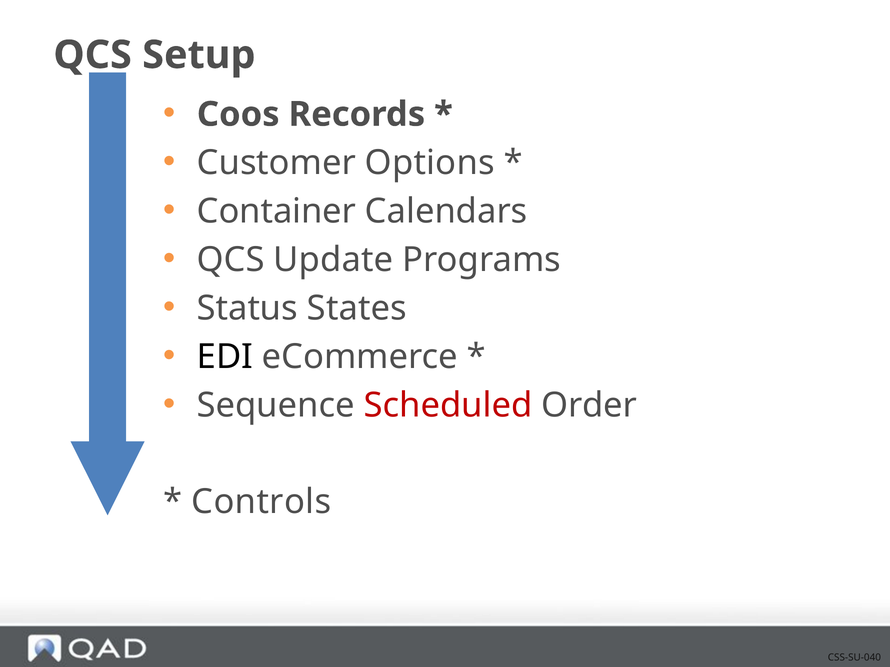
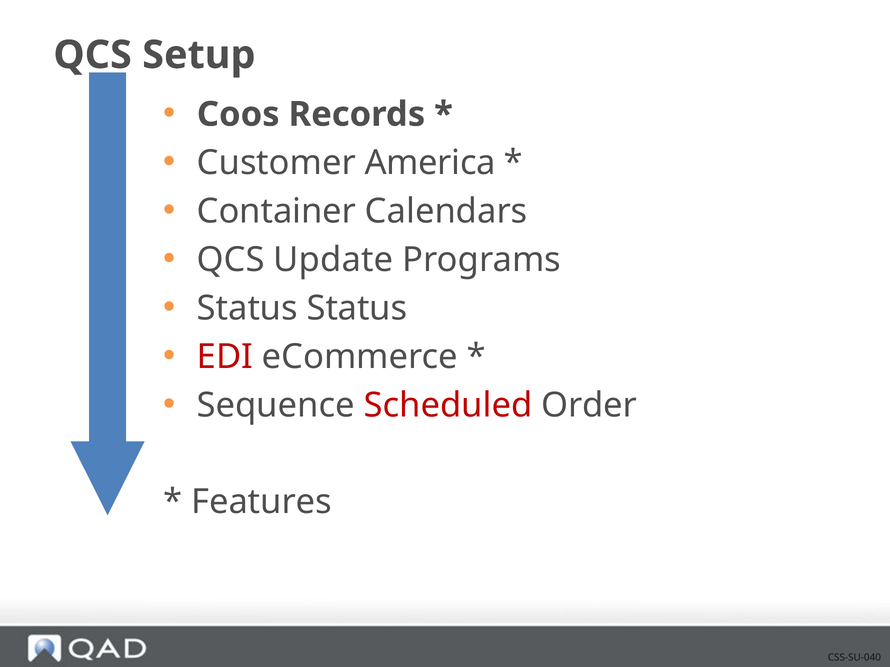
Options: Options -> America
Status States: States -> Status
EDI colour: black -> red
Controls: Controls -> Features
